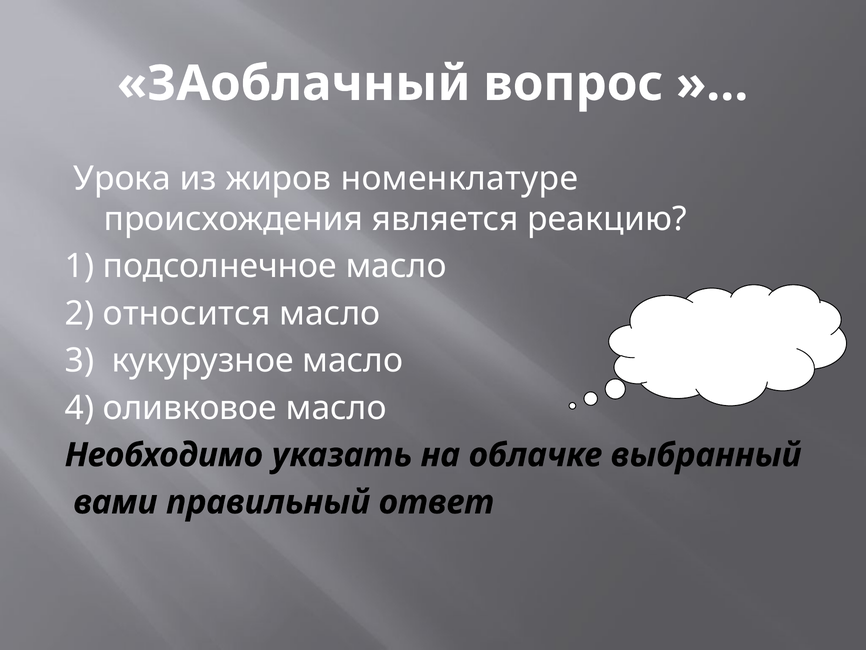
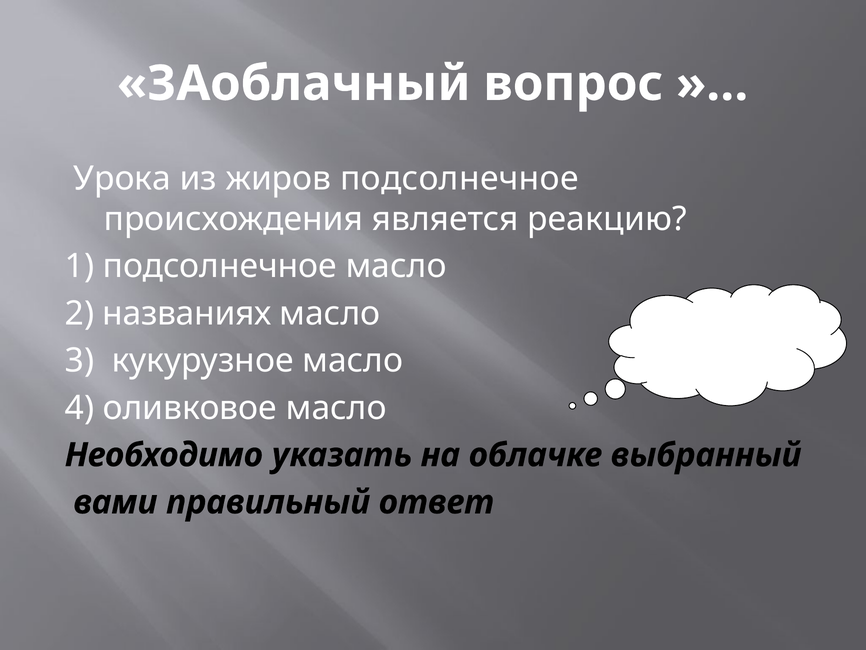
жиров номенклатуре: номенклатуре -> подсолнечное
относится: относится -> названиях
